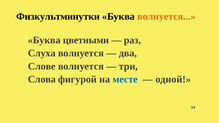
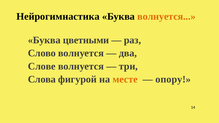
Физкультминутки: Физкультминутки -> Нейрогимнастика
Слуха: Слуха -> Слово
месте colour: blue -> orange
одной: одной -> опору
